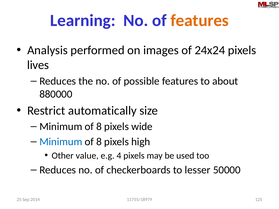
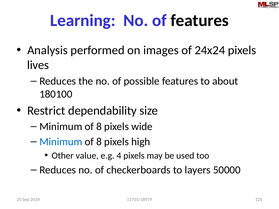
features at (200, 20) colour: orange -> black
880000: 880000 -> 180100
automatically: automatically -> dependability
lesser: lesser -> layers
